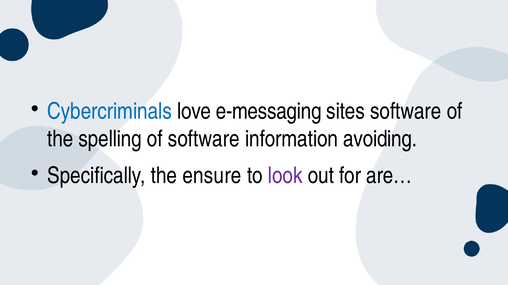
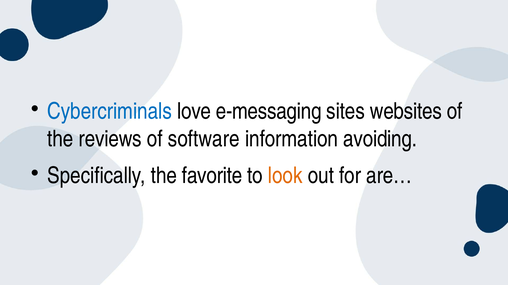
sites software: software -> websites
spelling: spelling -> reviews
ensure: ensure -> favorite
look colour: purple -> orange
